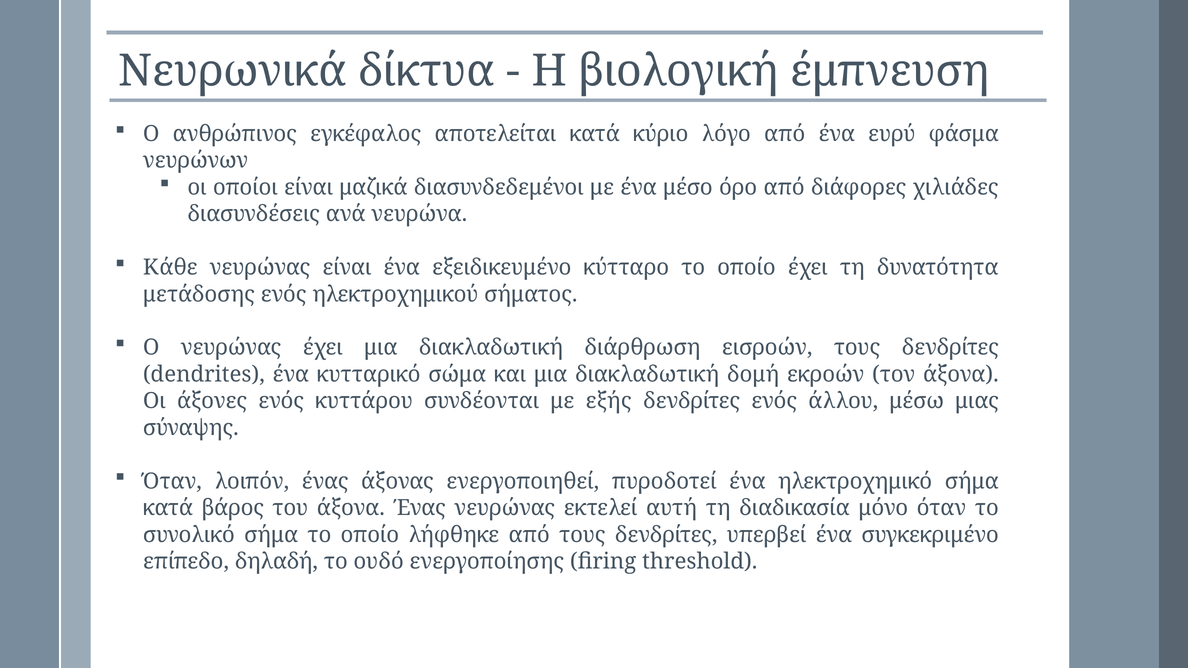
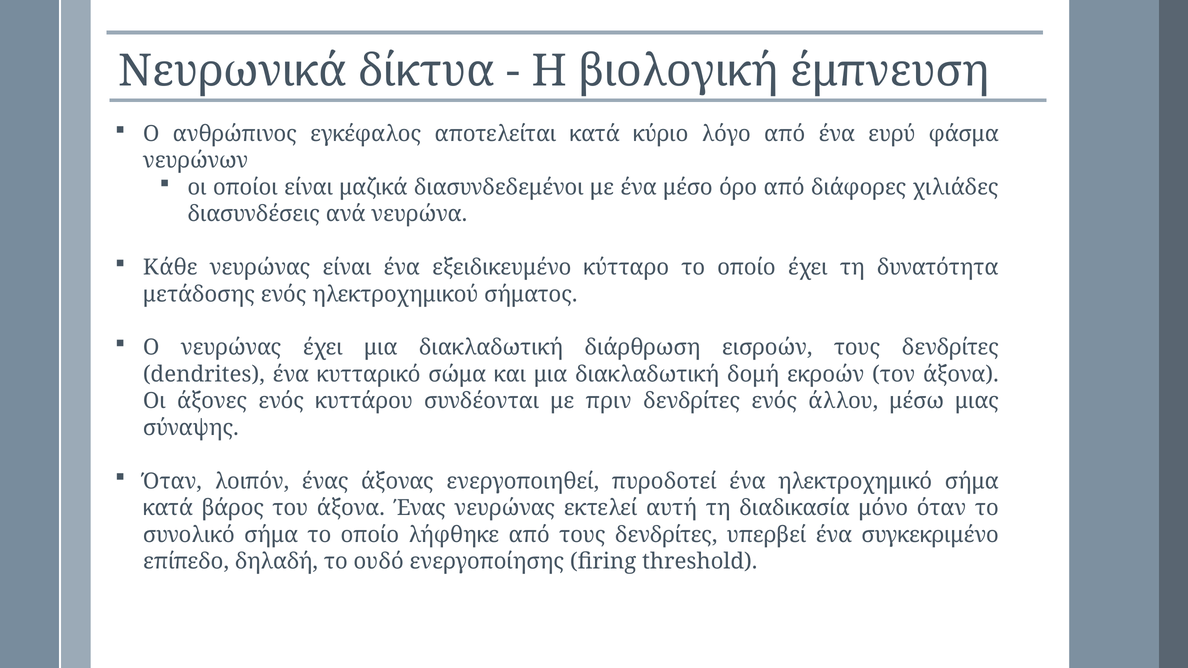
εξής: εξής -> πριν
